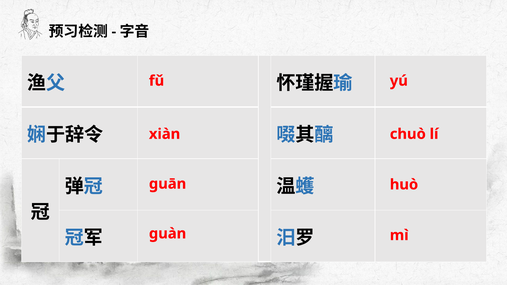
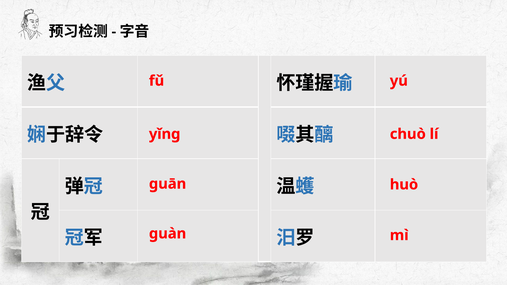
xiàn: xiàn -> yǐng
